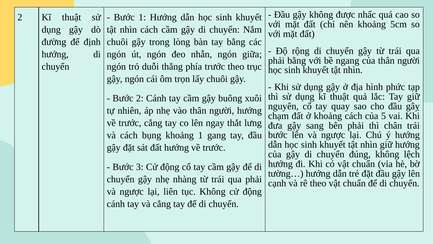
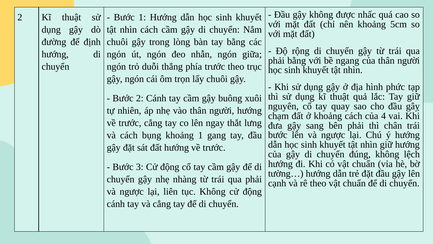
5: 5 -> 4
